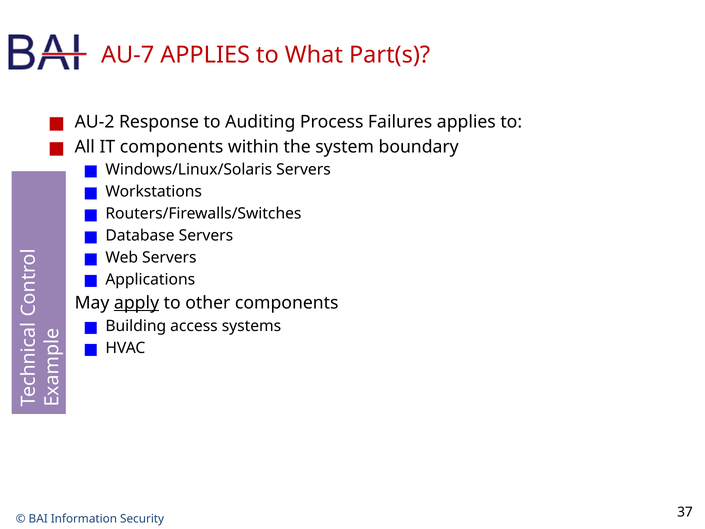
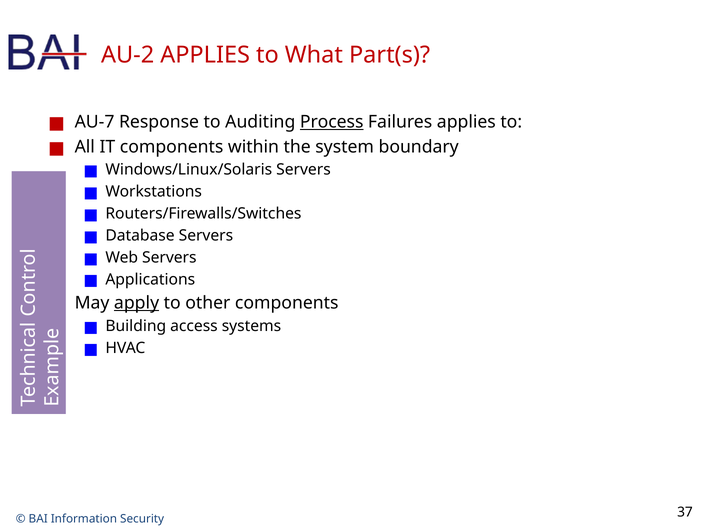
AU-7: AU-7 -> AU-2
AU-2: AU-2 -> AU-7
Process underline: none -> present
